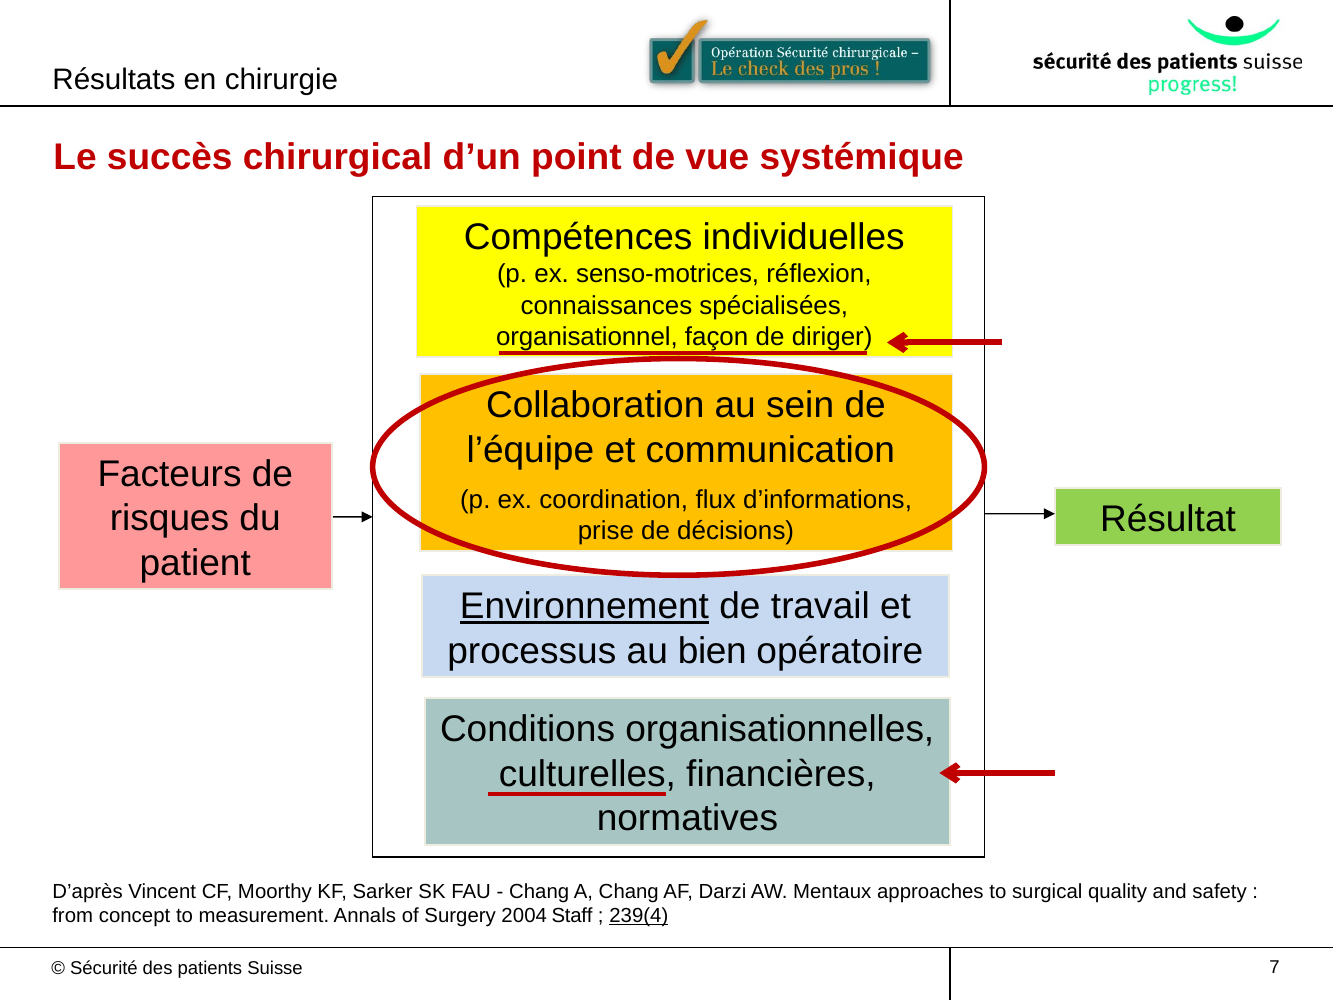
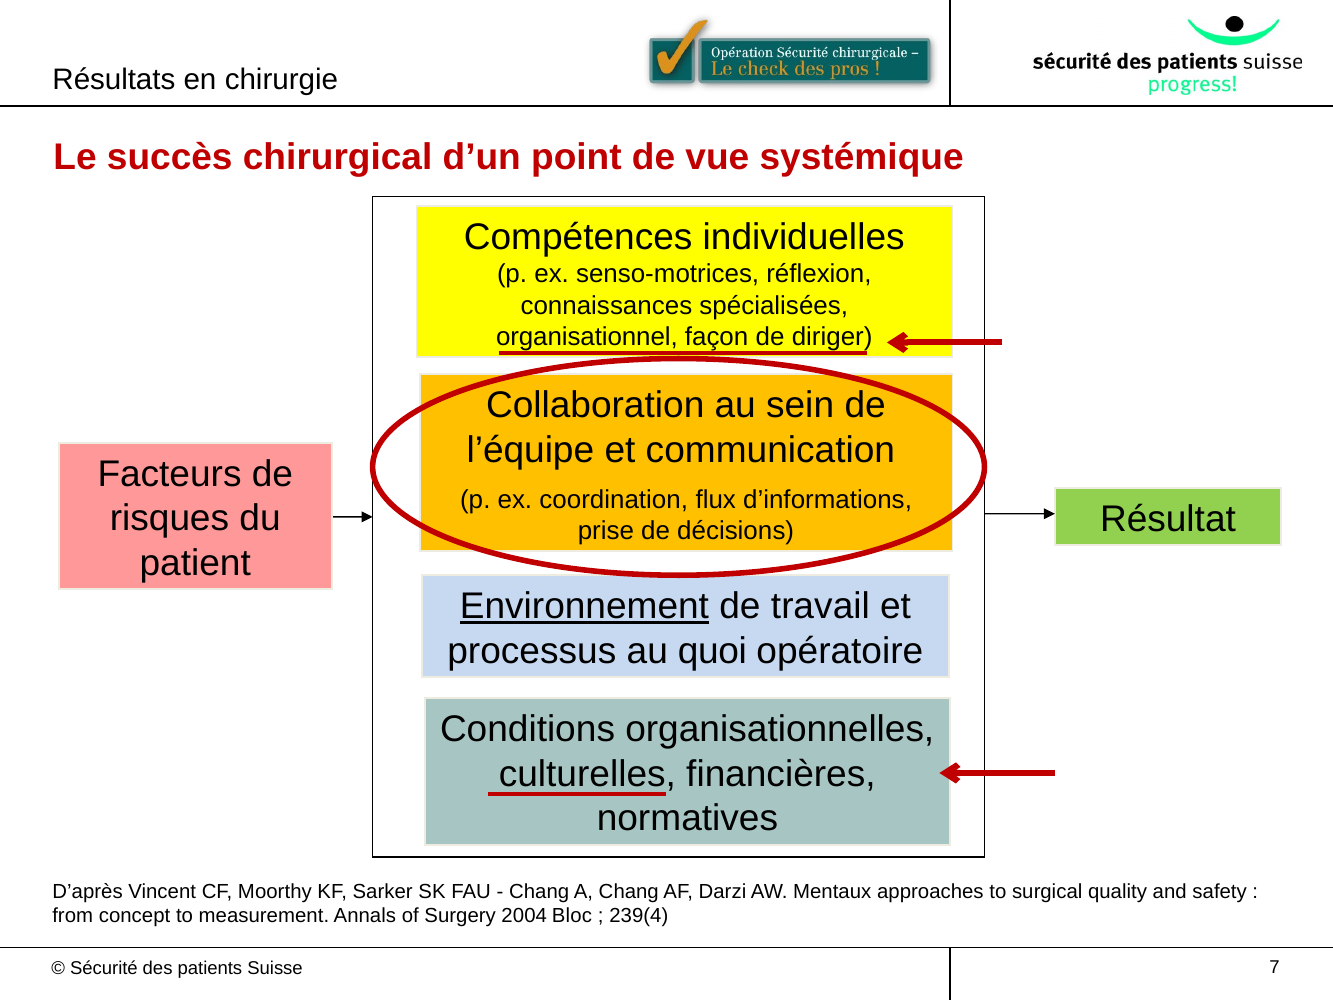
bien: bien -> quoi
Staff: Staff -> Bloc
239(4 underline: present -> none
